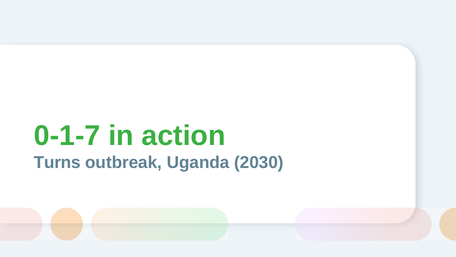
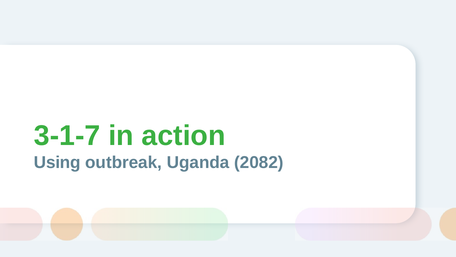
0-1-7: 0-1-7 -> 3-1-7
Turns: Turns -> Using
2030: 2030 -> 2082
